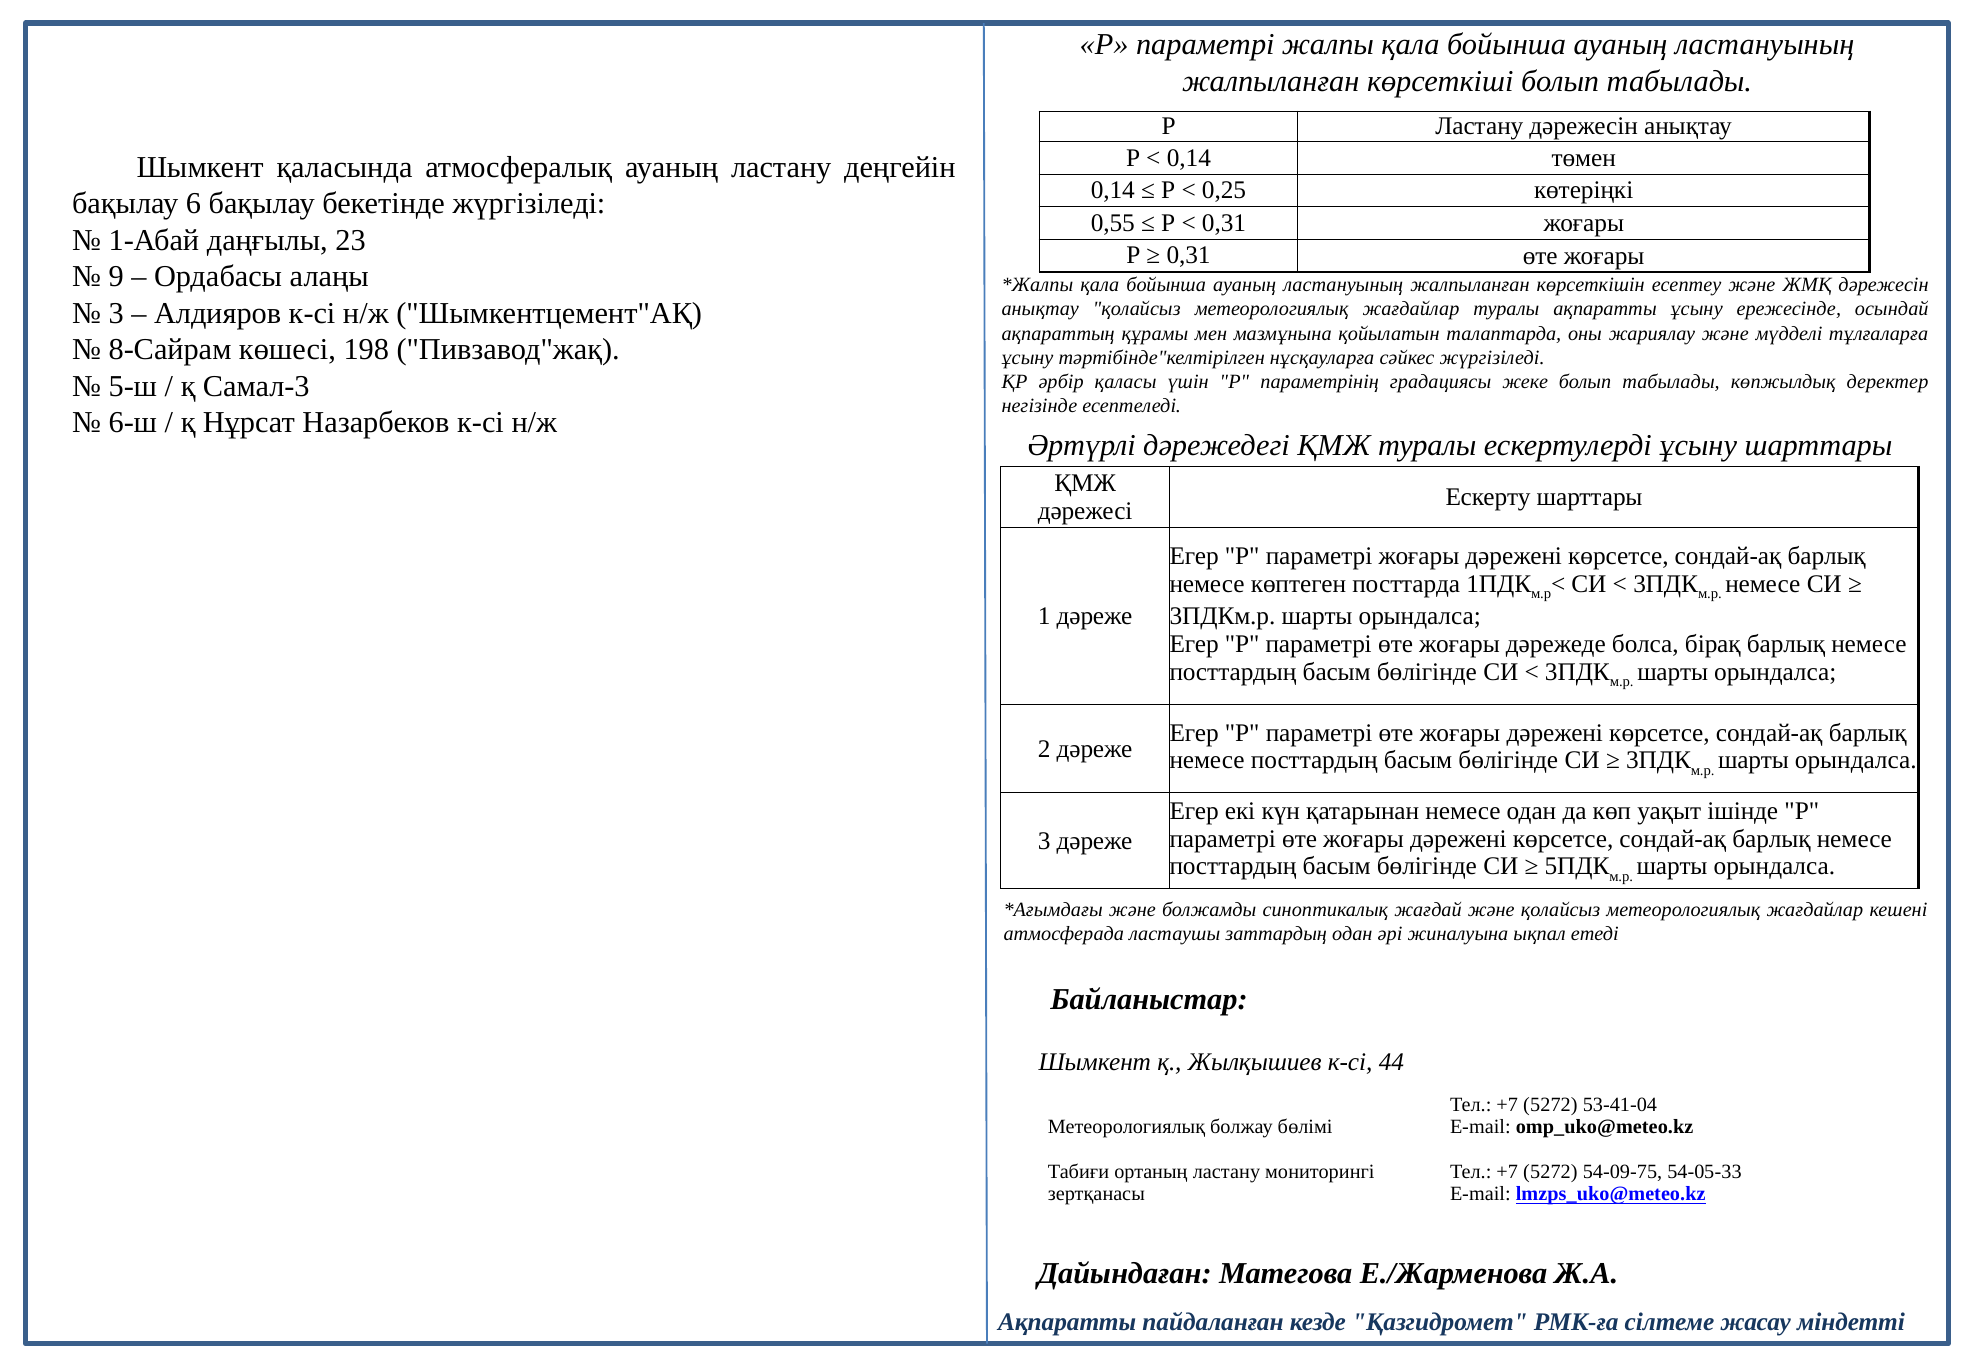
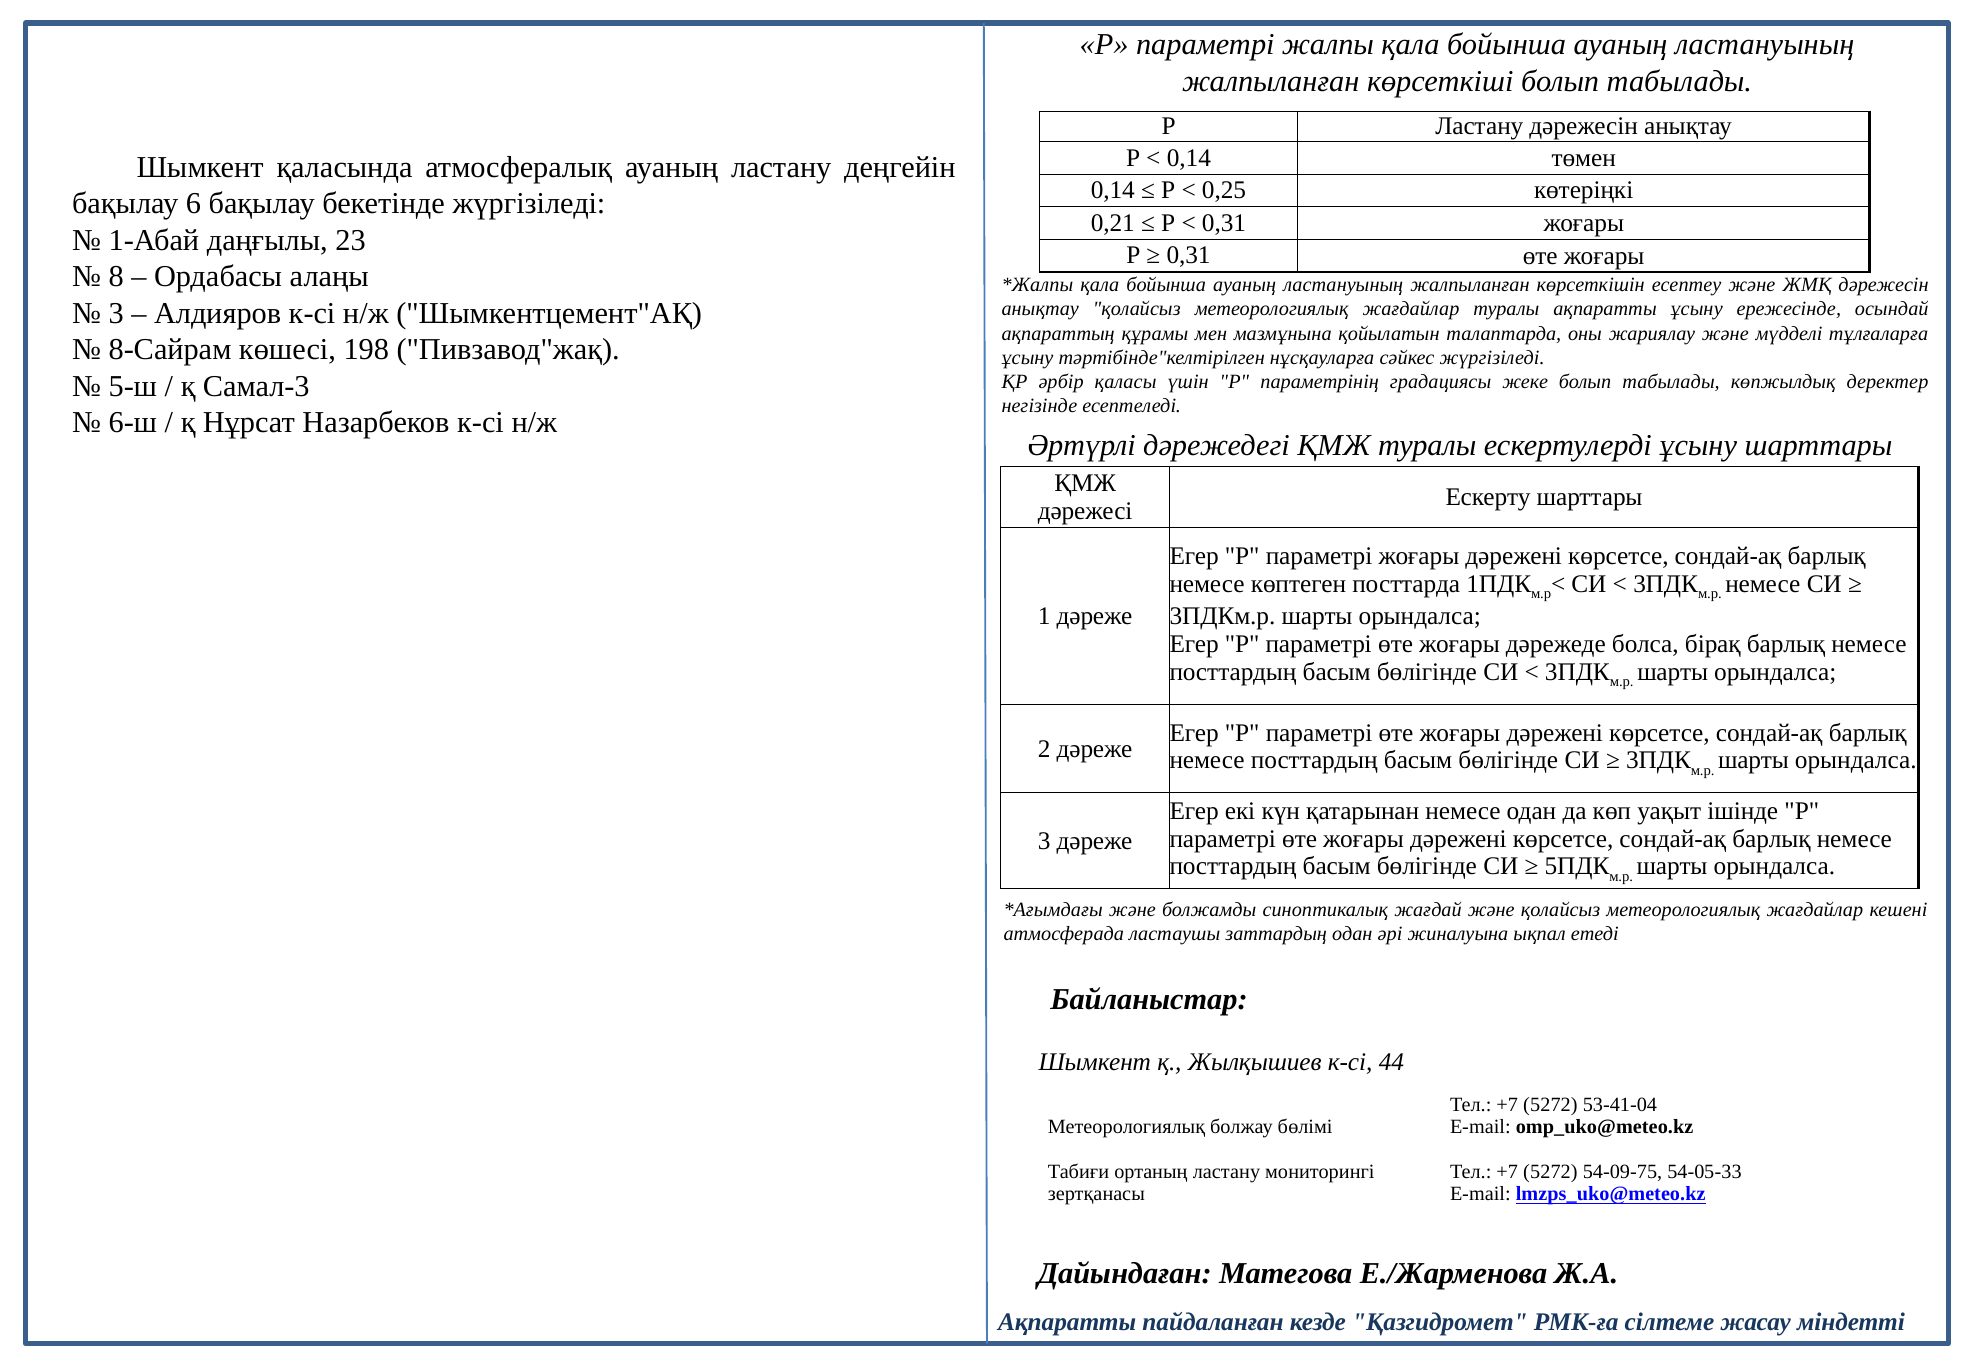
0,55: 0,55 -> 0,21
9: 9 -> 8
